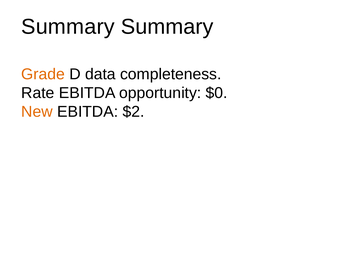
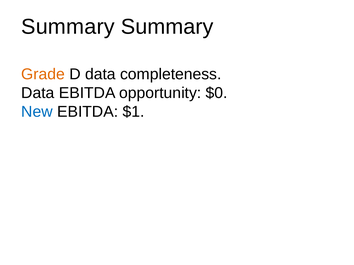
Rate at (38, 93): Rate -> Data
New colour: orange -> blue
$2: $2 -> $1
